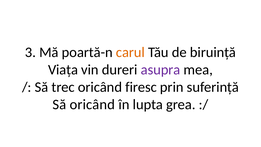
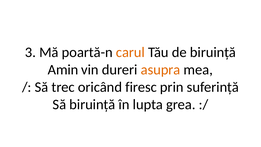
Viața: Viața -> Amin
asupra colour: purple -> orange
Să oricând: oricând -> biruință
